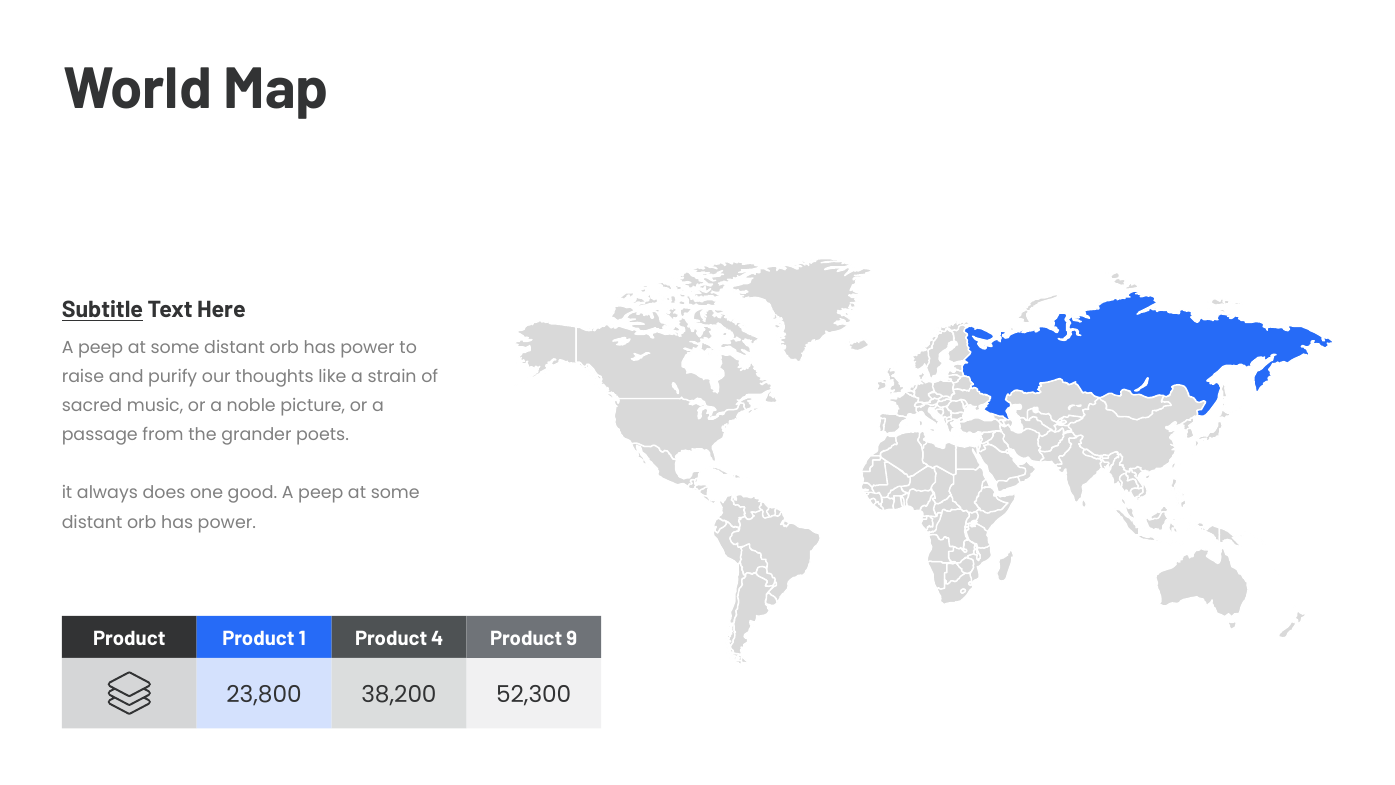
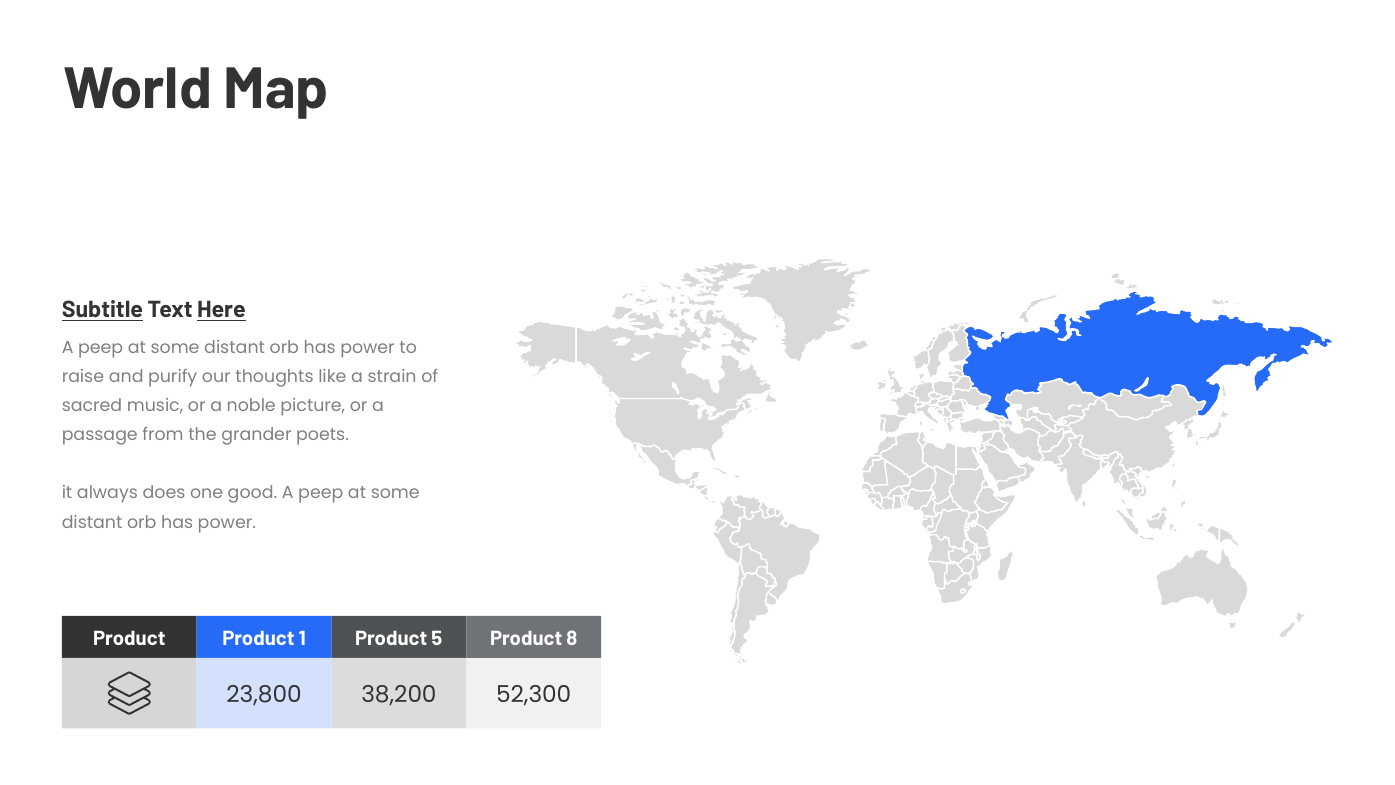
Here underline: none -> present
4: 4 -> 5
9: 9 -> 8
